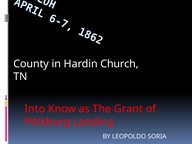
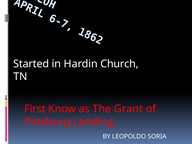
County: County -> Started
Into: Into -> First
